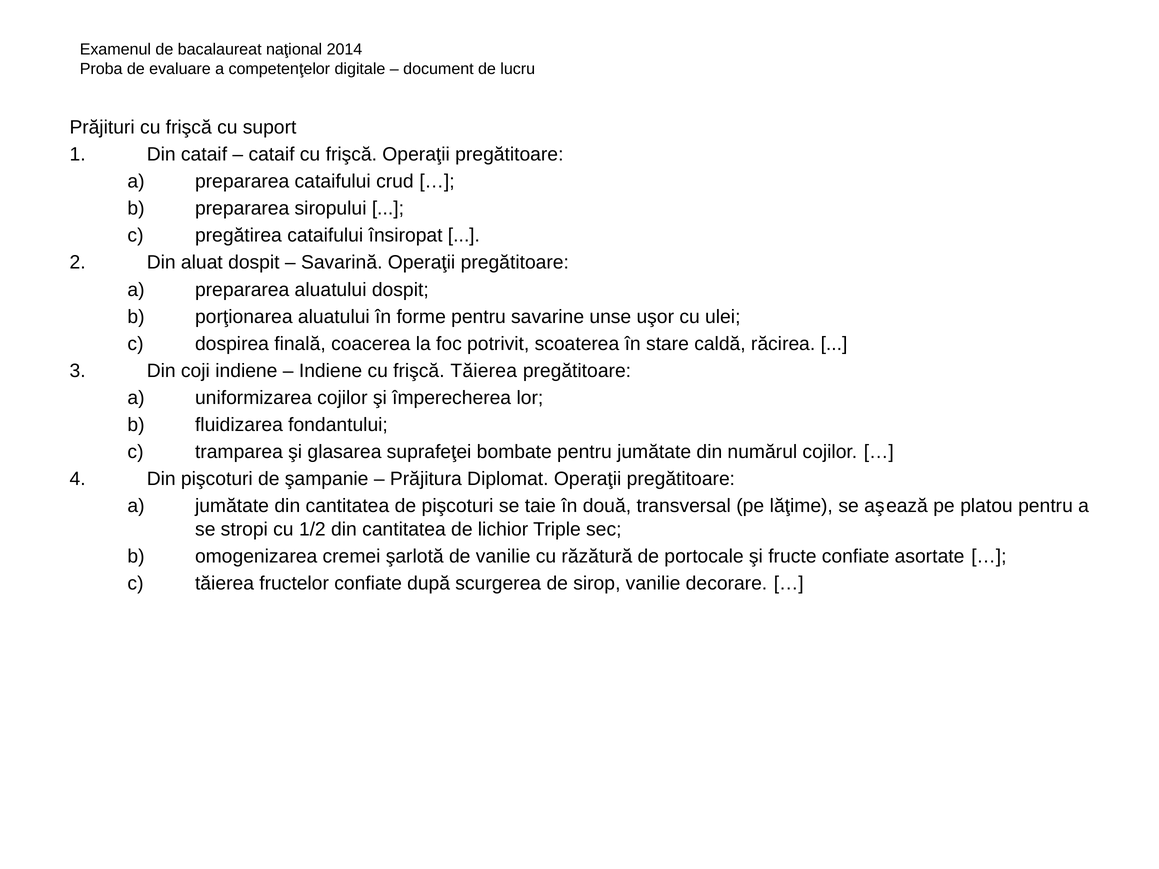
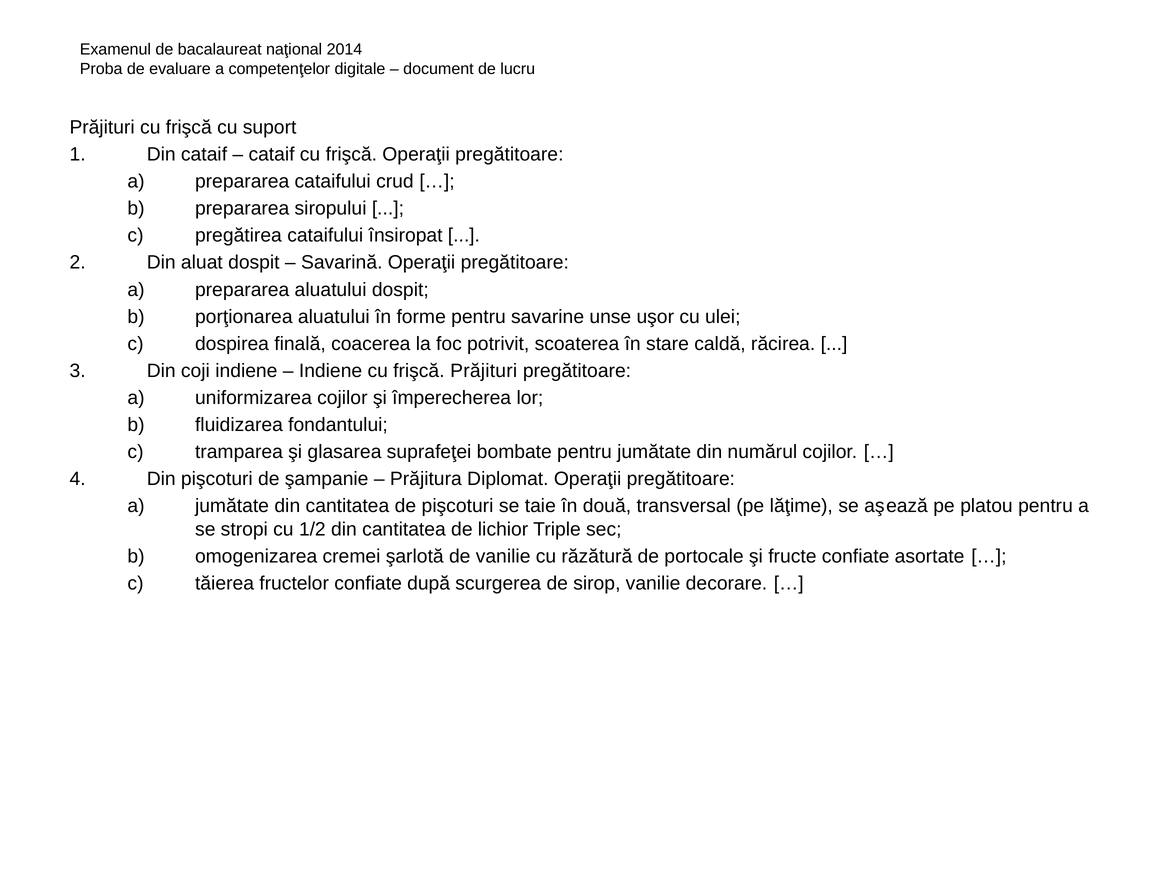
frişcă Tăierea: Tăierea -> Prăjituri
